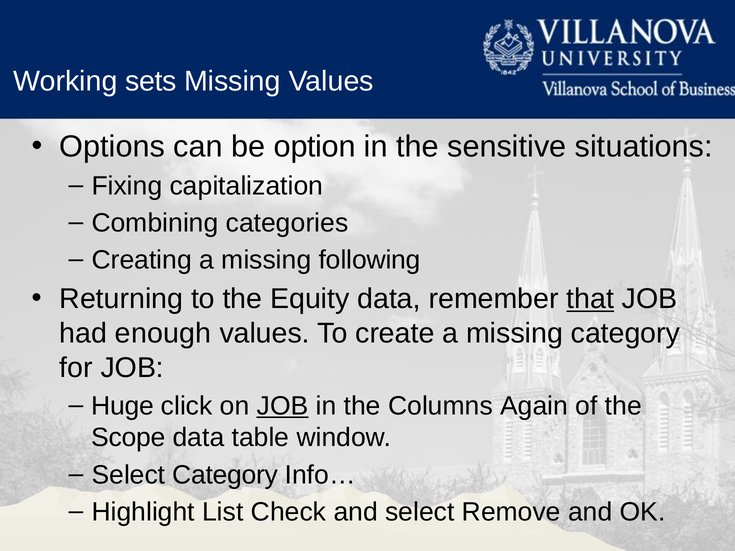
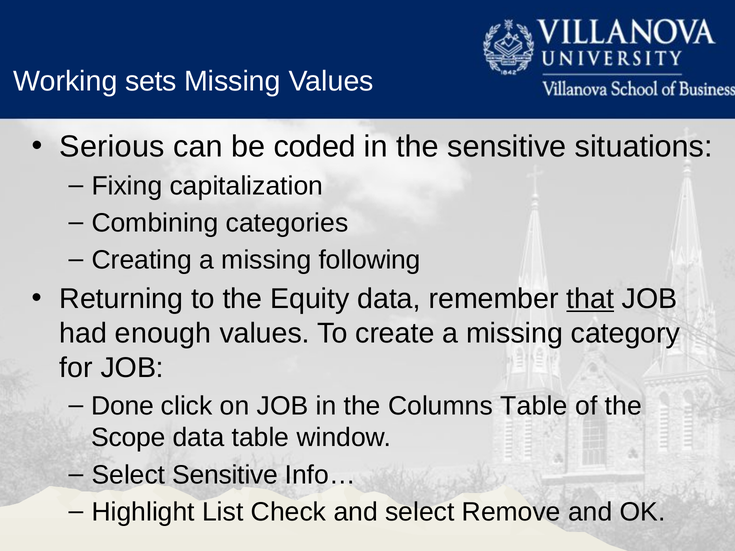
Options: Options -> Serious
option: option -> coded
Huge: Huge -> Done
JOB at (283, 406) underline: present -> none
Columns Again: Again -> Table
Select Category: Category -> Sensitive
